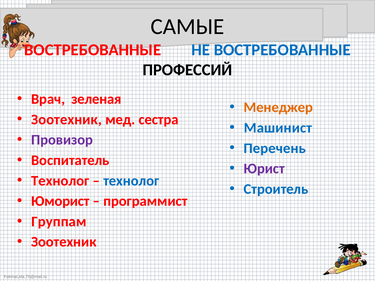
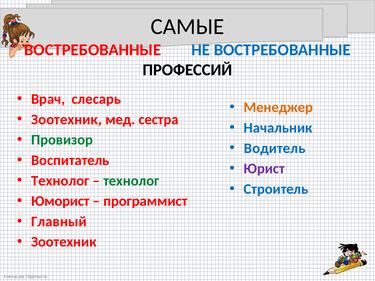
зеленая: зеленая -> слесарь
Машинист: Машинист -> Начальник
Провизор colour: purple -> green
Перечень: Перечень -> Водитель
технолог at (131, 181) colour: blue -> green
Группам: Группам -> Главный
